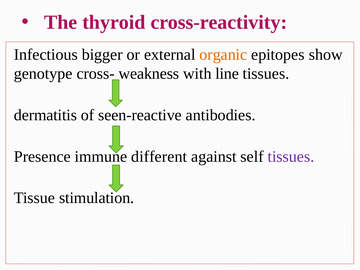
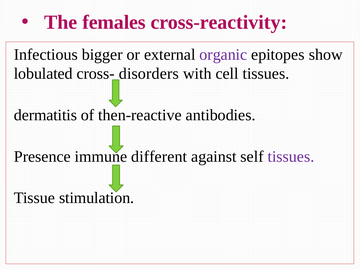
thyroid: thyroid -> females
organic colour: orange -> purple
genotype: genotype -> lobulated
weakness: weakness -> disorders
line: line -> cell
seen-reactive: seen-reactive -> then-reactive
